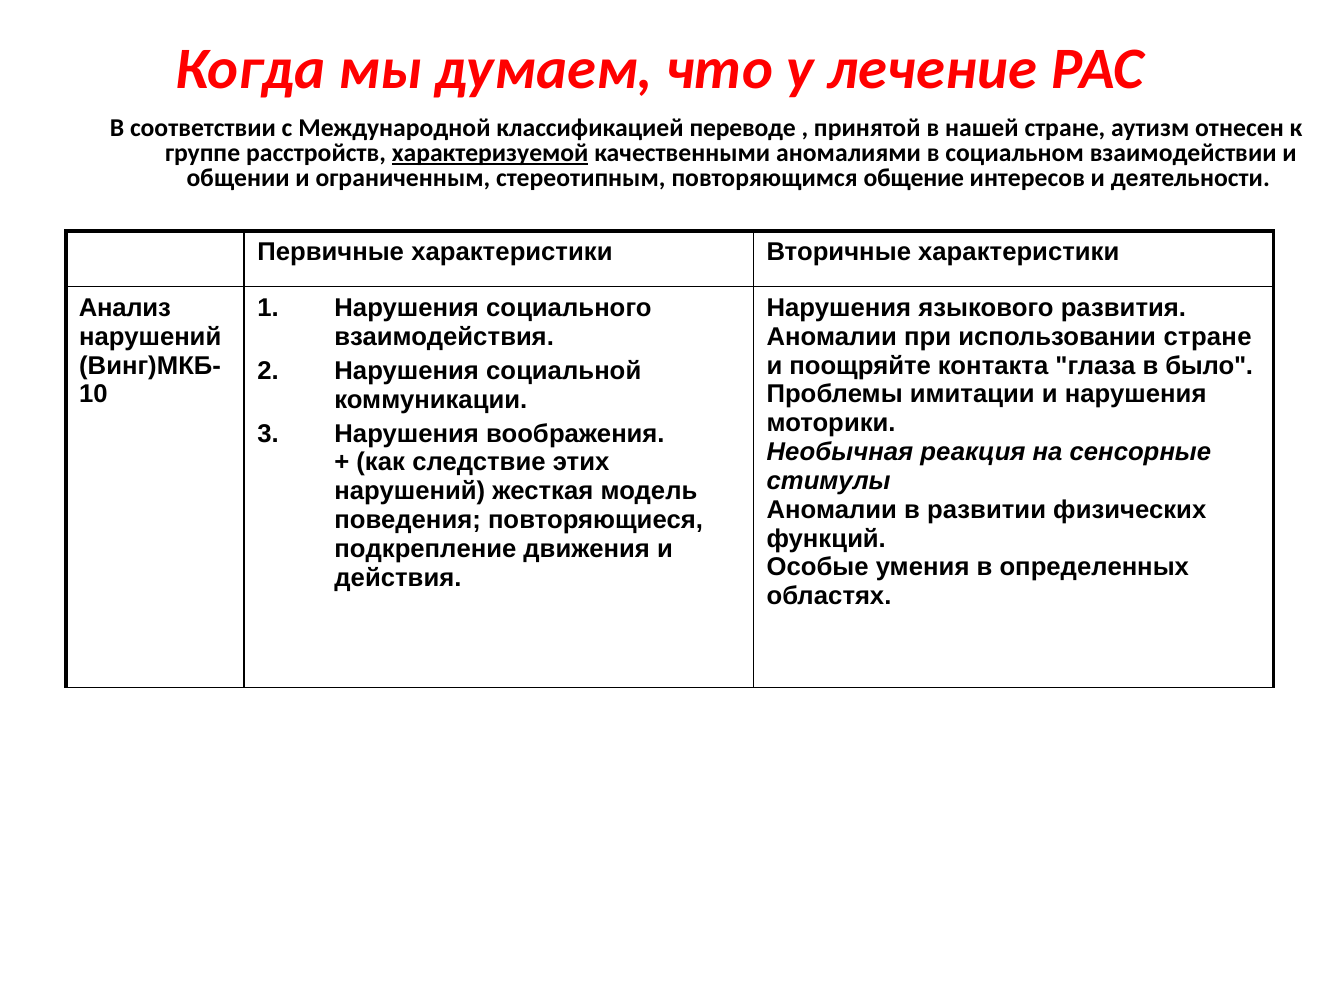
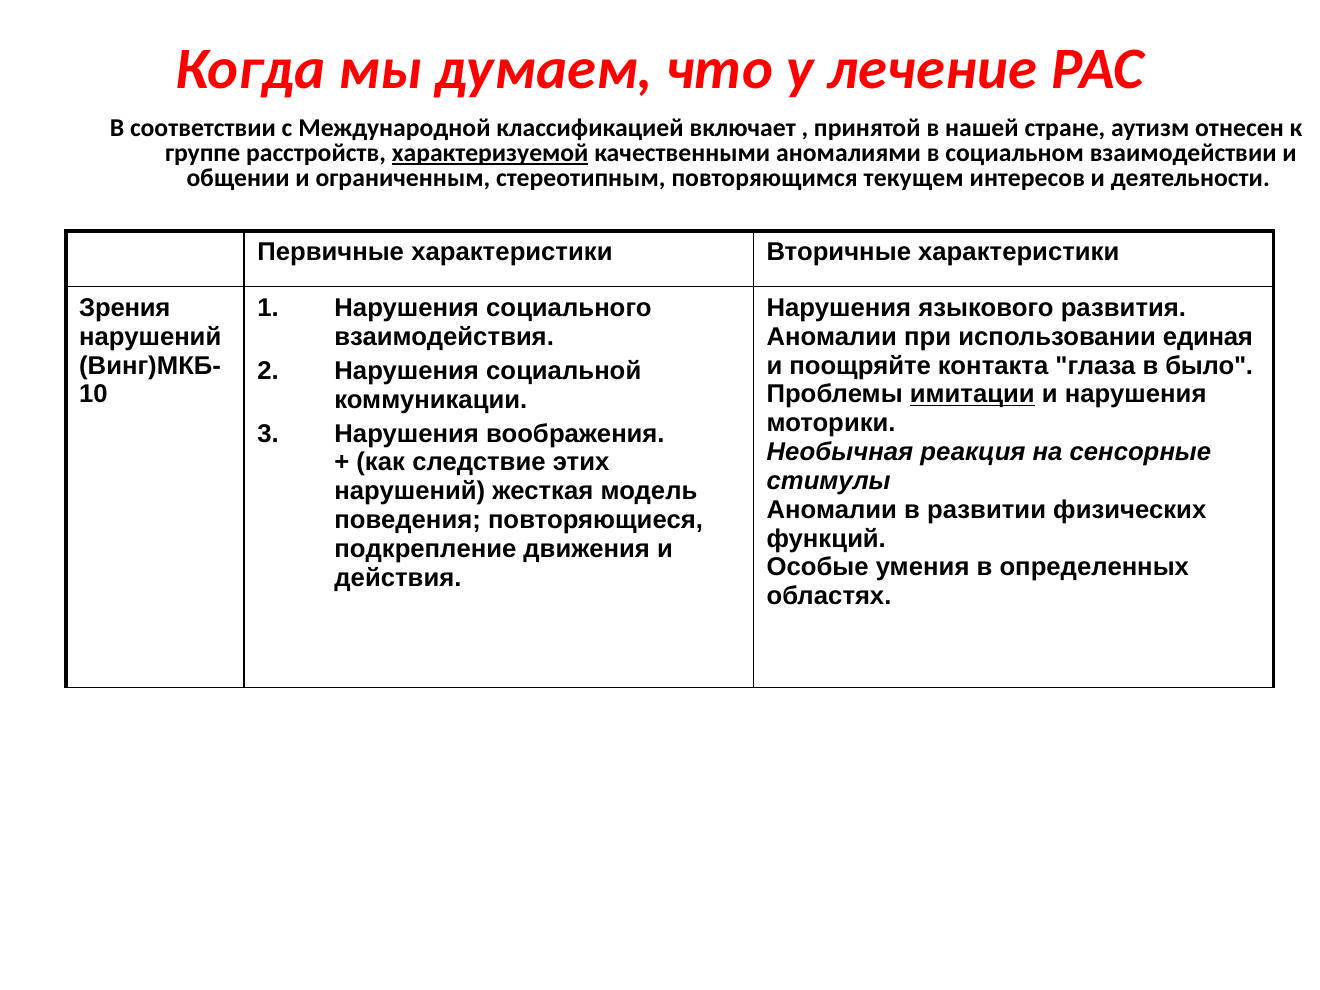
переводе: переводе -> включает
общение: общение -> текущем
Анализ: Анализ -> Зрения
использовании стране: стране -> единая
имитации underline: none -> present
